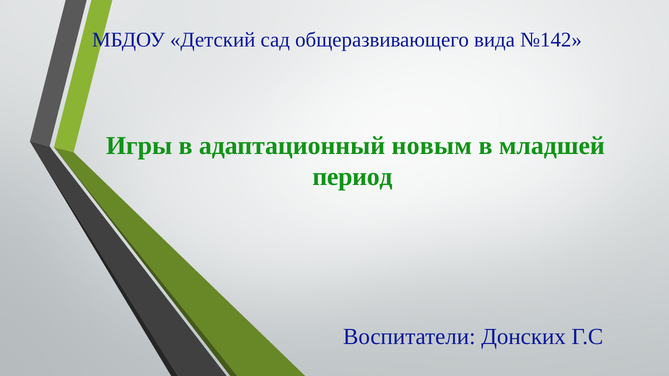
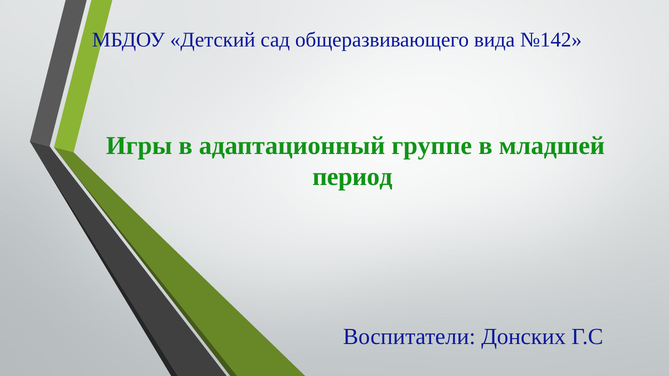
новым: новым -> группе
